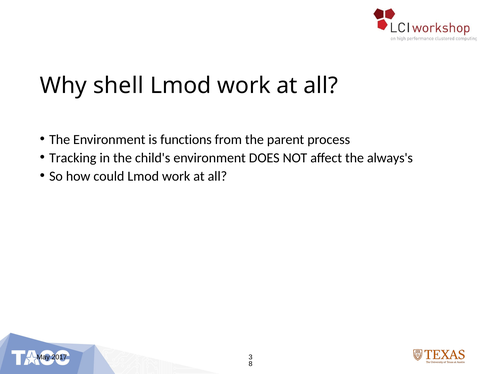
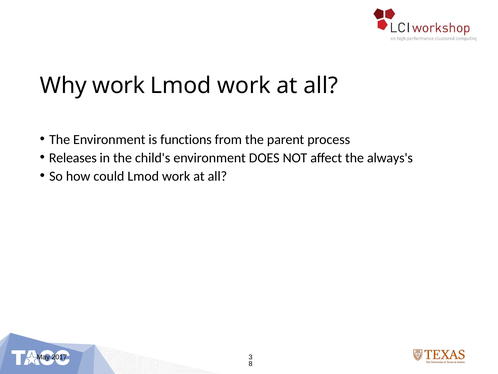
Why shell: shell -> work
Tracking: Tracking -> Releases
